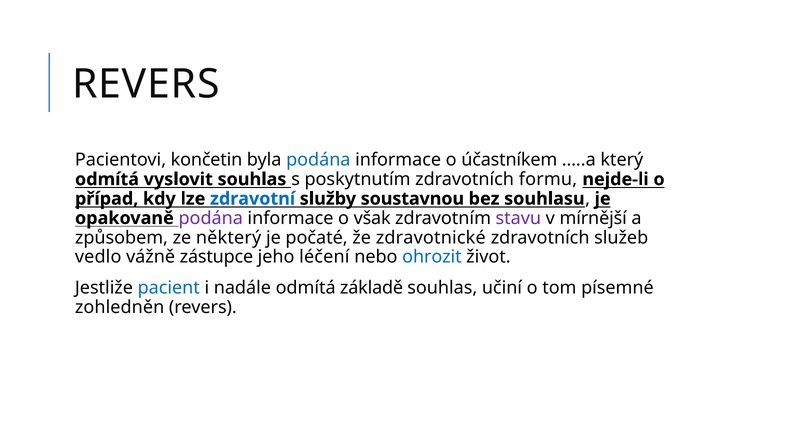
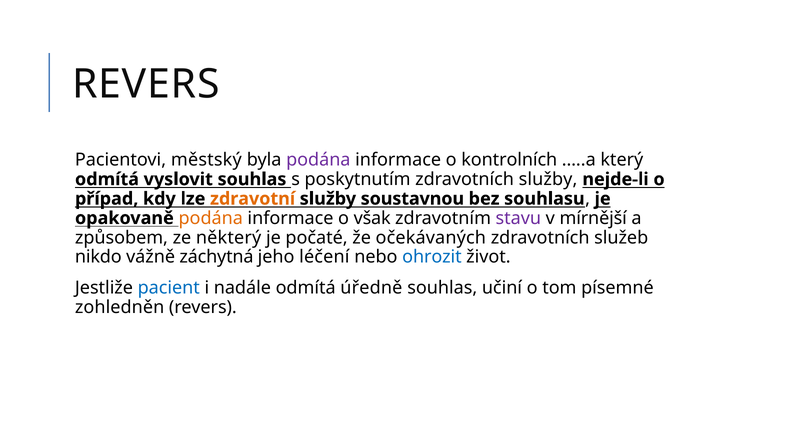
končetin: končetin -> městský
podána at (318, 160) colour: blue -> purple
účastníkem: účastníkem -> kontrolních
zdravotních formu: formu -> služby
zdravotní colour: blue -> orange
podána at (211, 218) colour: purple -> orange
zdravotnické: zdravotnické -> očekávaných
vedlo: vedlo -> nikdo
zástupce: zástupce -> záchytná
základě: základě -> úředně
